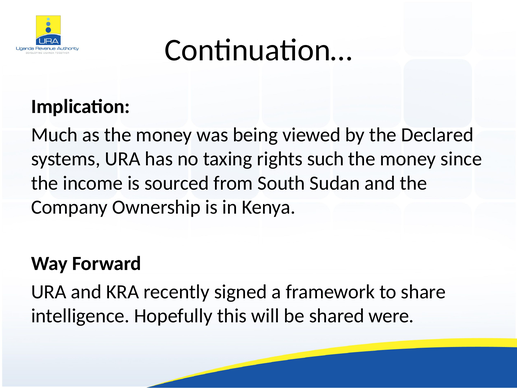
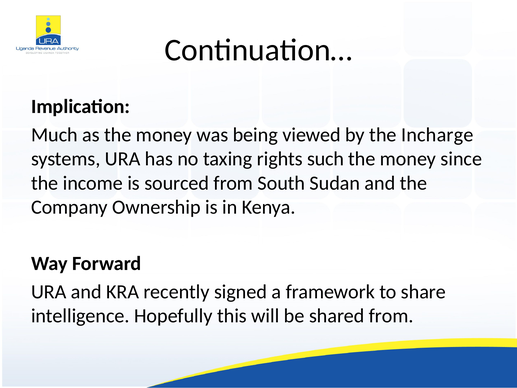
Declared: Declared -> Incharge
shared were: were -> from
